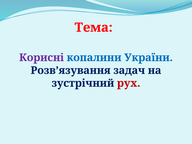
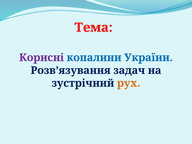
рух colour: red -> orange
